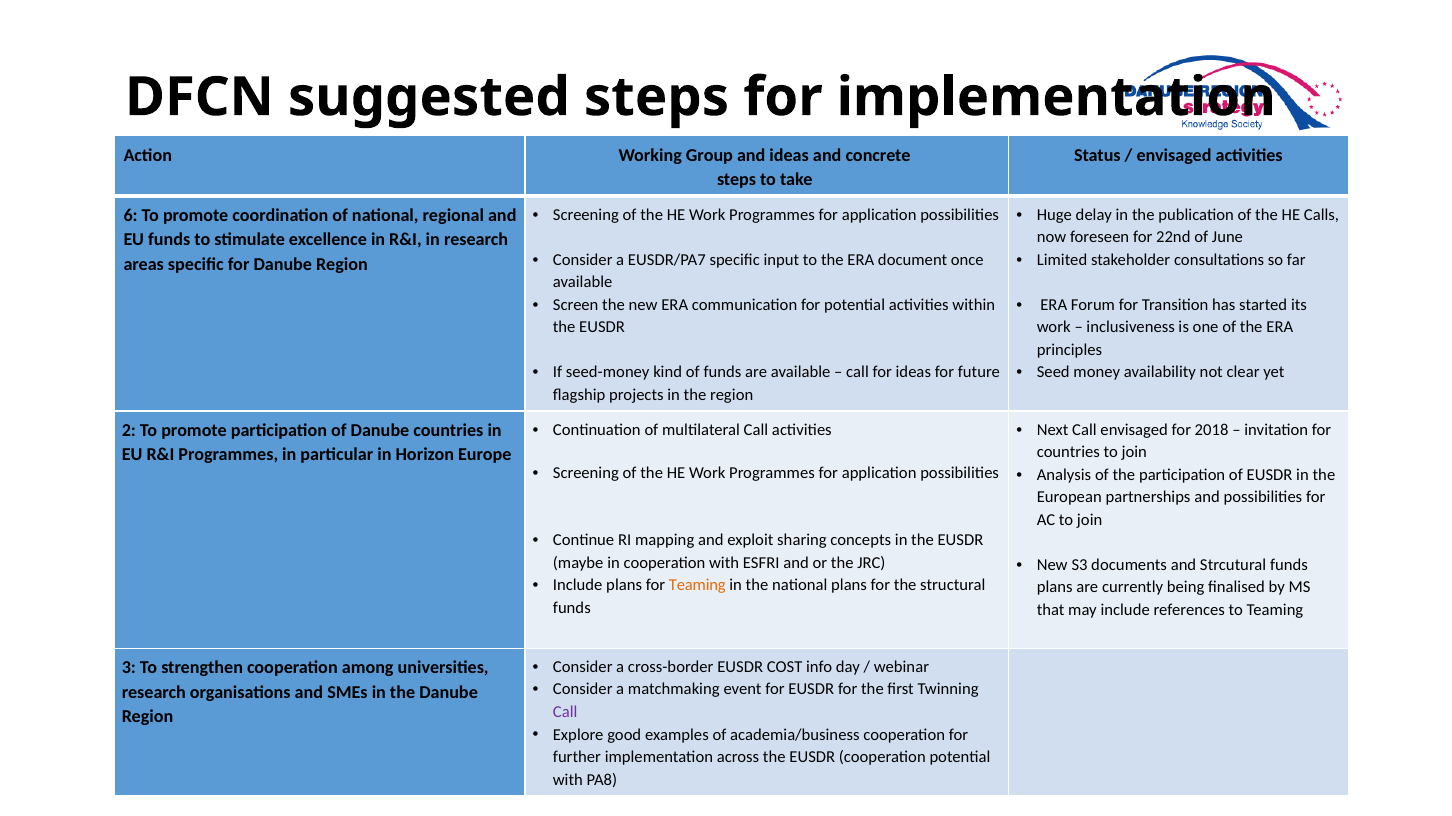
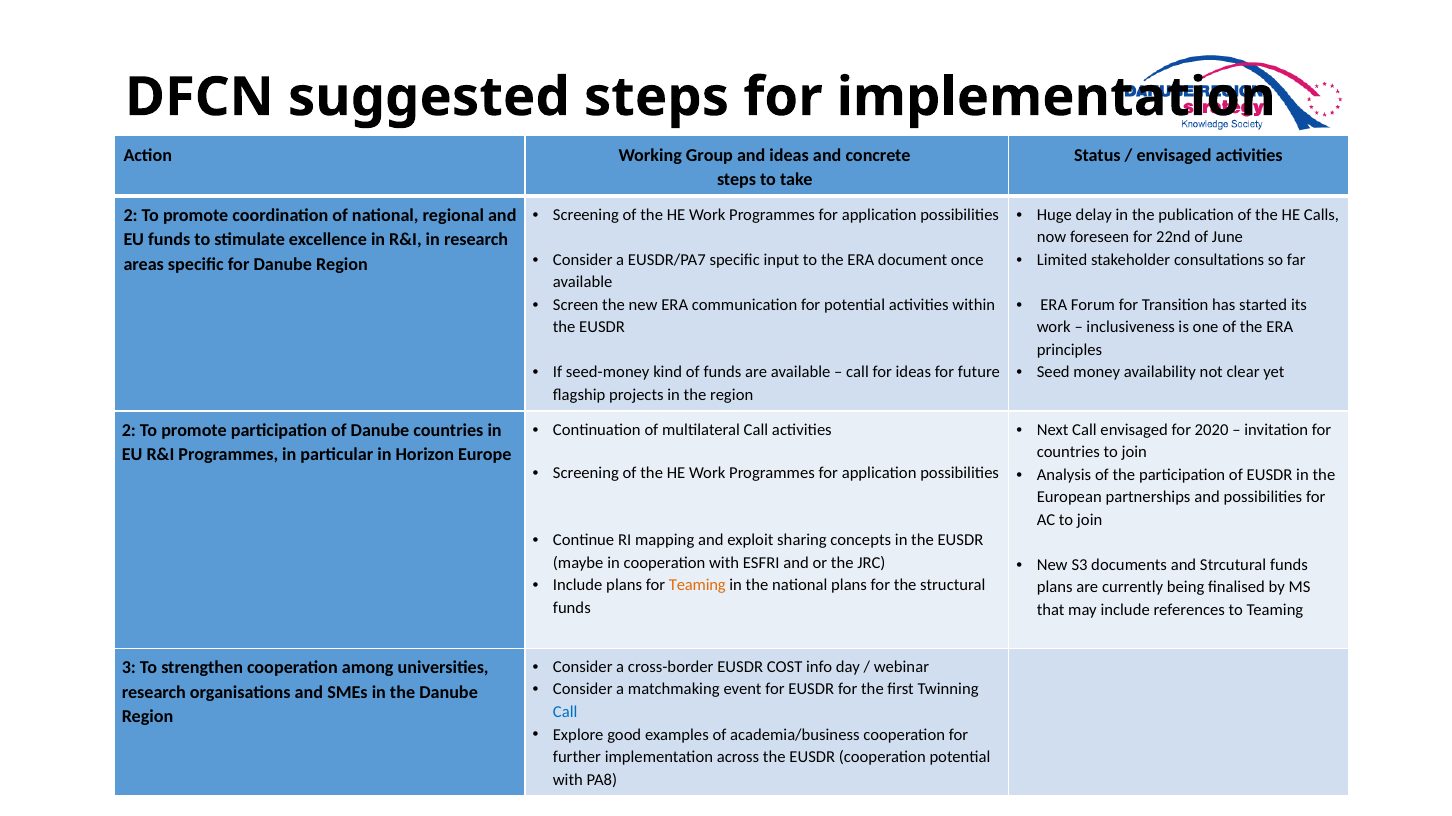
6 at (131, 216): 6 -> 2
2018: 2018 -> 2020
Call at (565, 713) colour: purple -> blue
